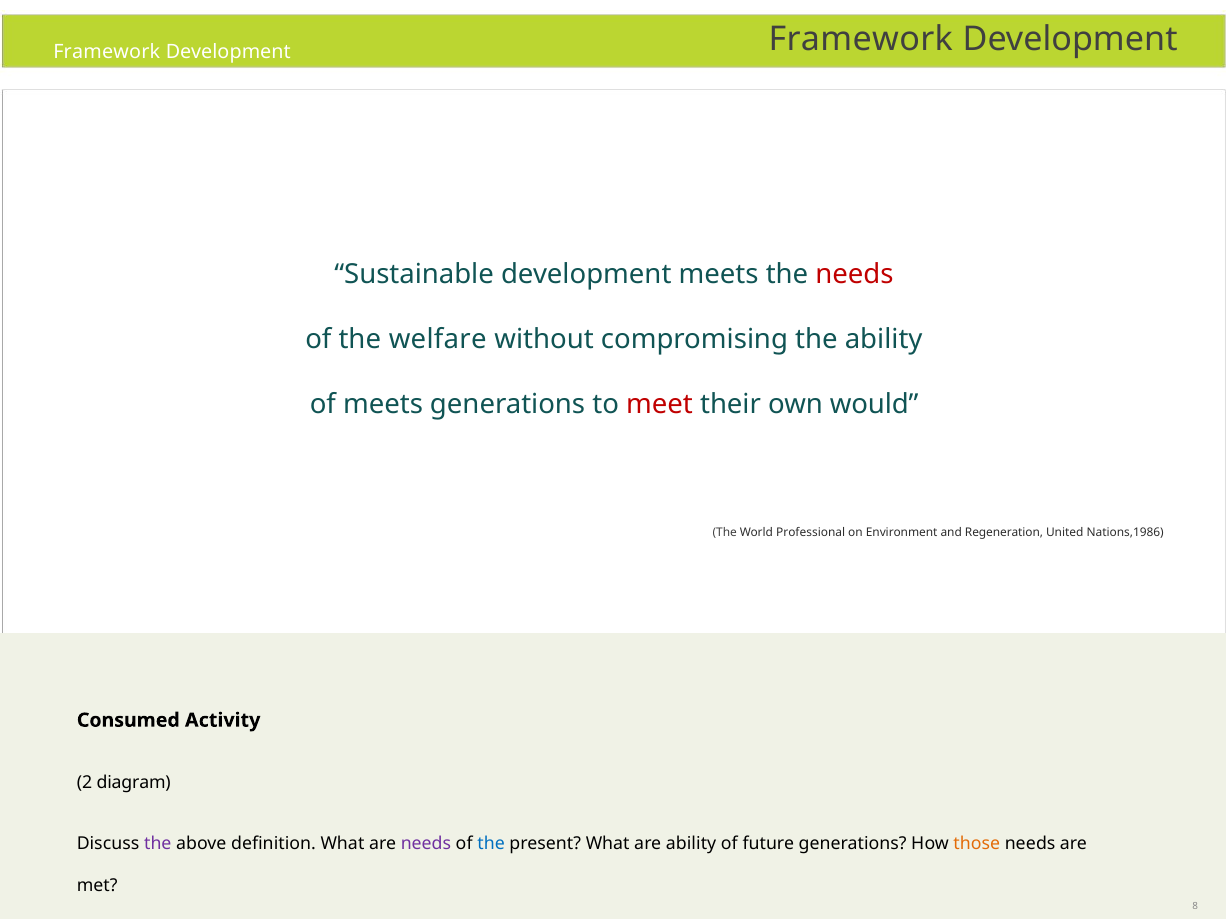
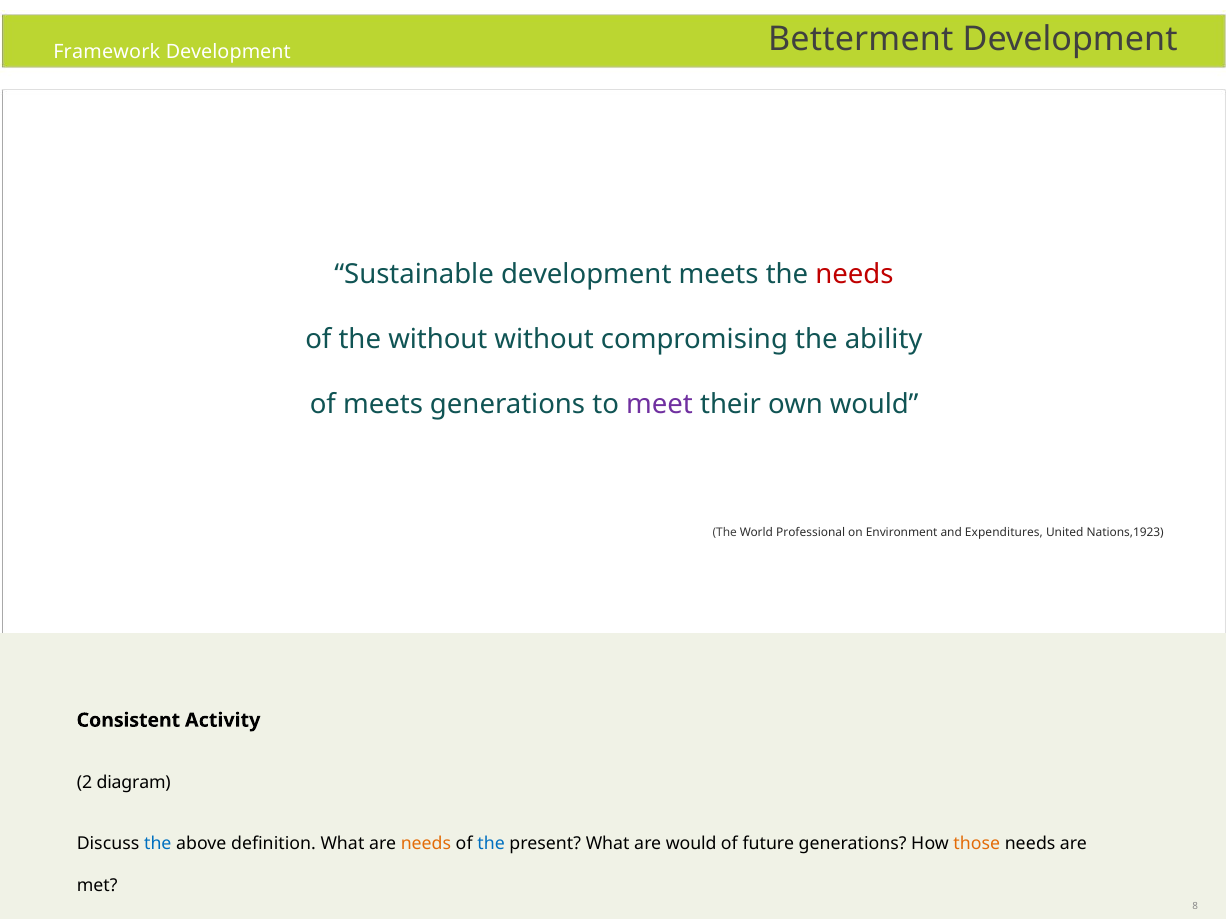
Development Framework: Framework -> Betterment
the welfare: welfare -> without
meet colour: red -> purple
Regeneration: Regeneration -> Expenditures
Nations,1986: Nations,1986 -> Nations,1923
Consumed: Consumed -> Consistent
the at (158, 844) colour: purple -> blue
needs at (426, 844) colour: purple -> orange
are ability: ability -> would
